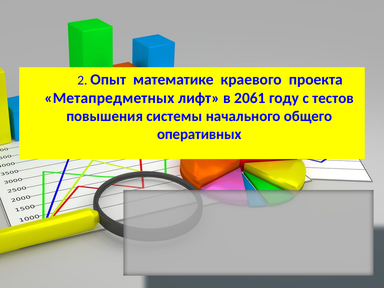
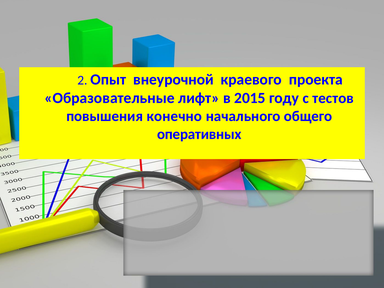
математике: математике -> внеурочной
Метапредметных: Метапредметных -> Образовательные
2061: 2061 -> 2015
системы: системы -> конечно
